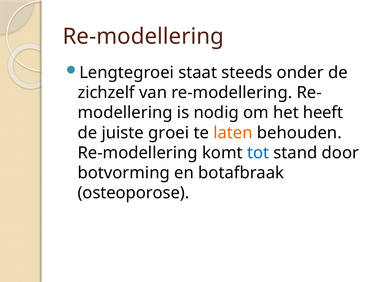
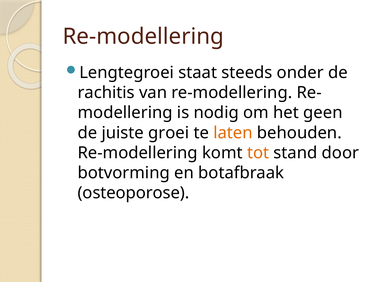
zichzelf: zichzelf -> rachitis
heeft: heeft -> geen
tot colour: blue -> orange
